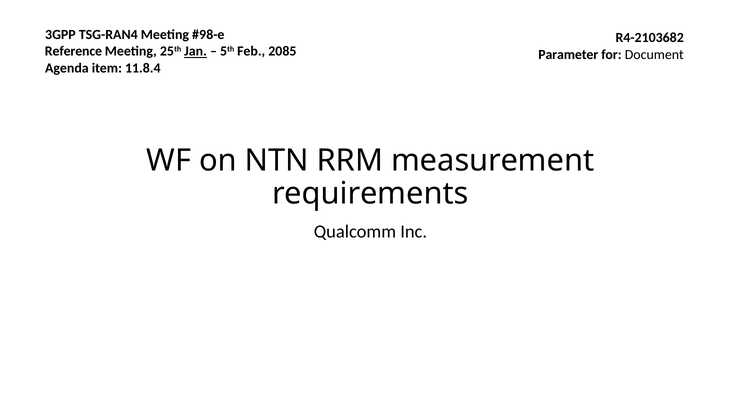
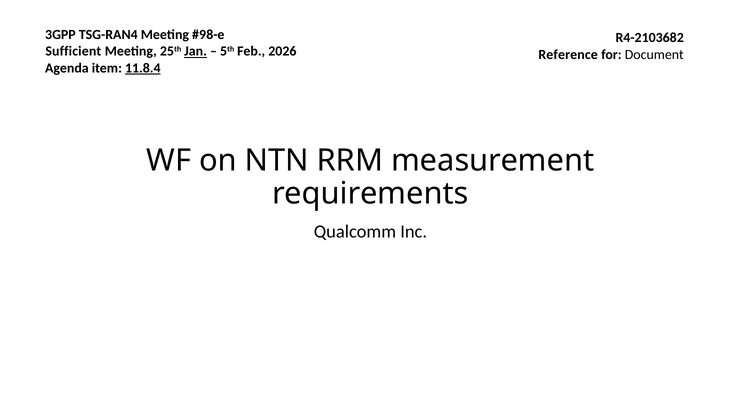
Reference: Reference -> Sufficient
2085: 2085 -> 2026
Parameter: Parameter -> Reference
11.8.4 underline: none -> present
